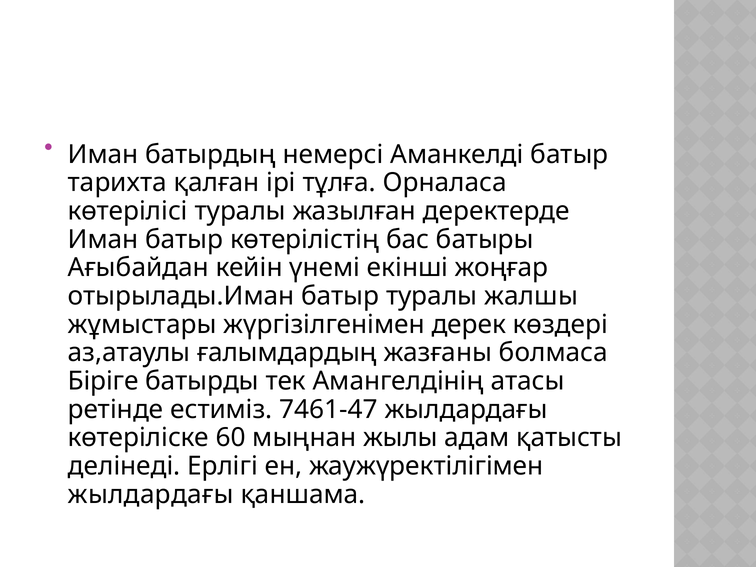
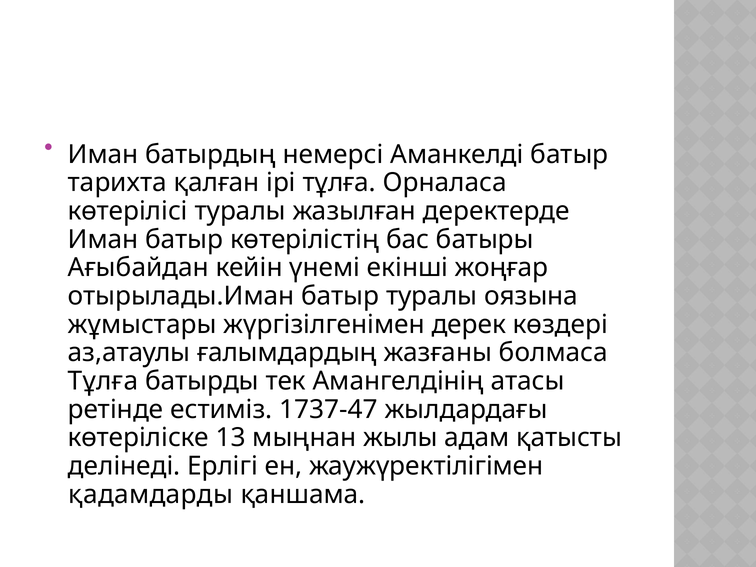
жалшы: жалшы -> оязына
Біріге at (103, 381): Біріге -> Тұлға
7461-47: 7461-47 -> 1737-47
60: 60 -> 13
жылдардағы at (151, 494): жылдардағы -> қадамдарды
